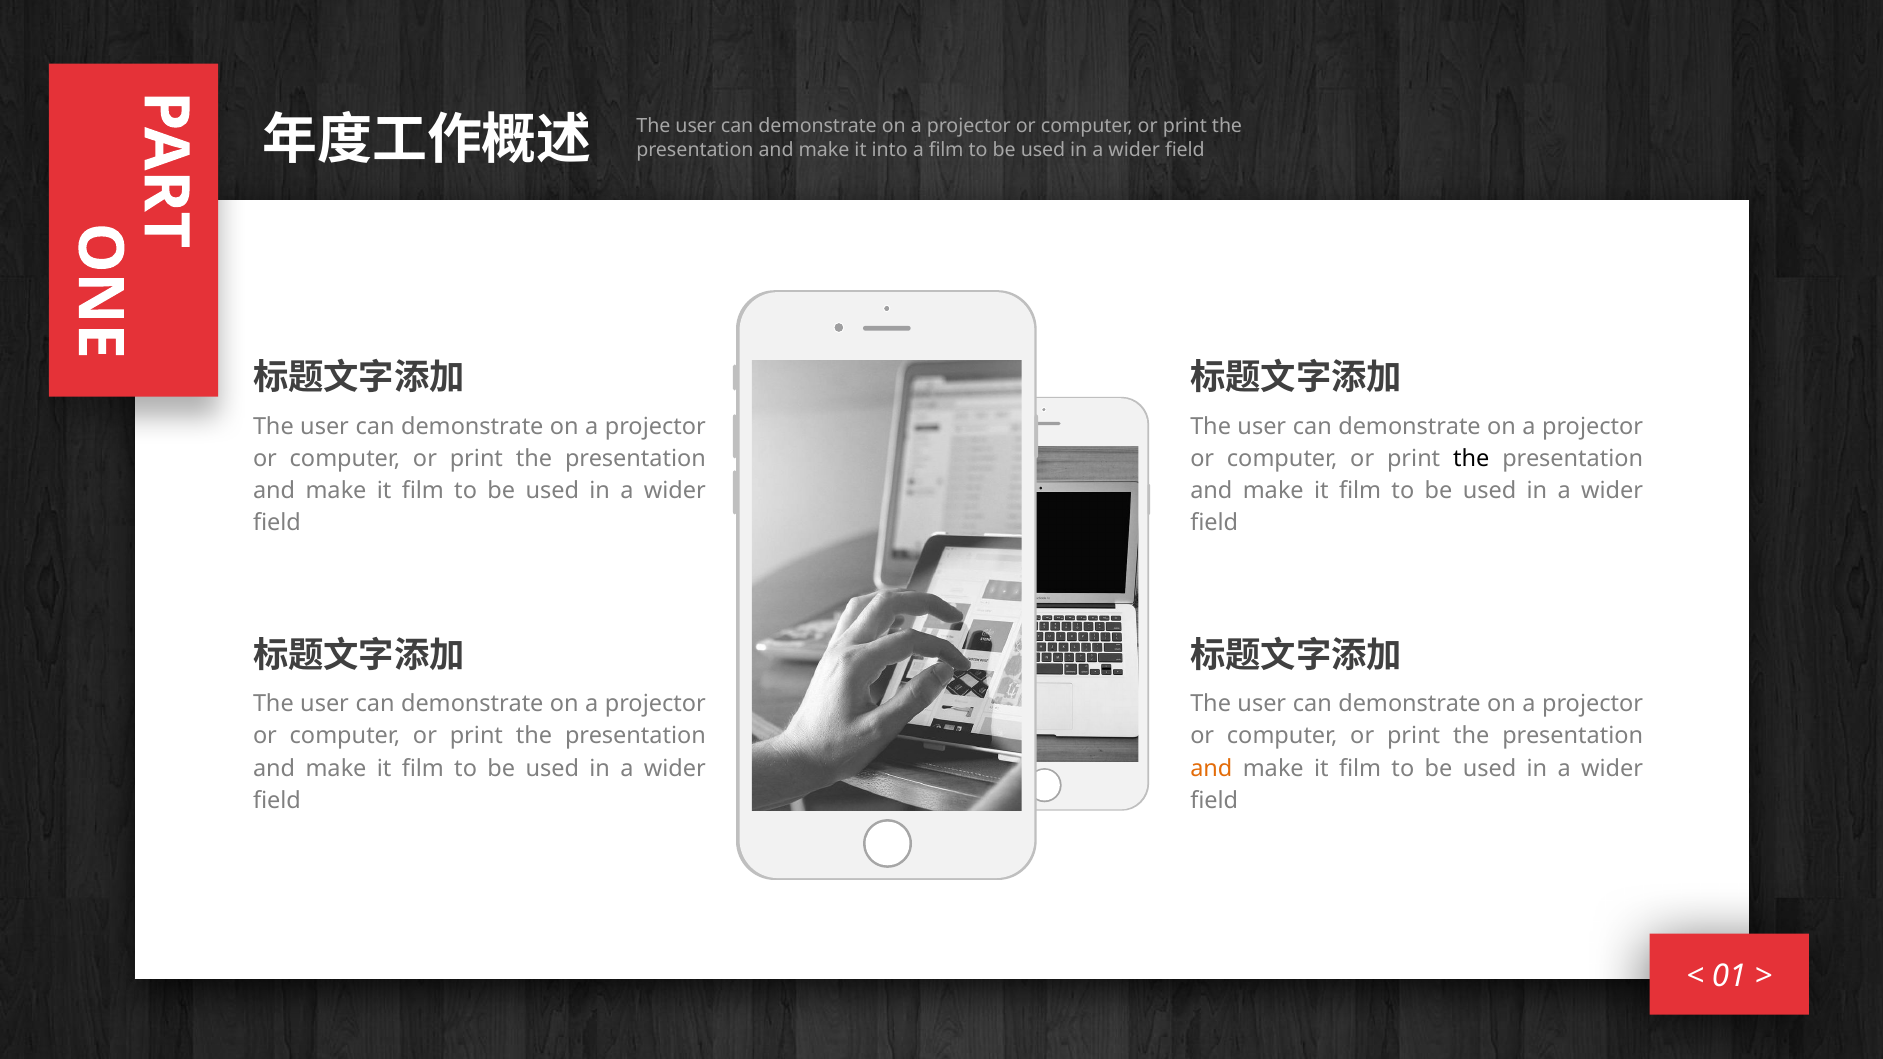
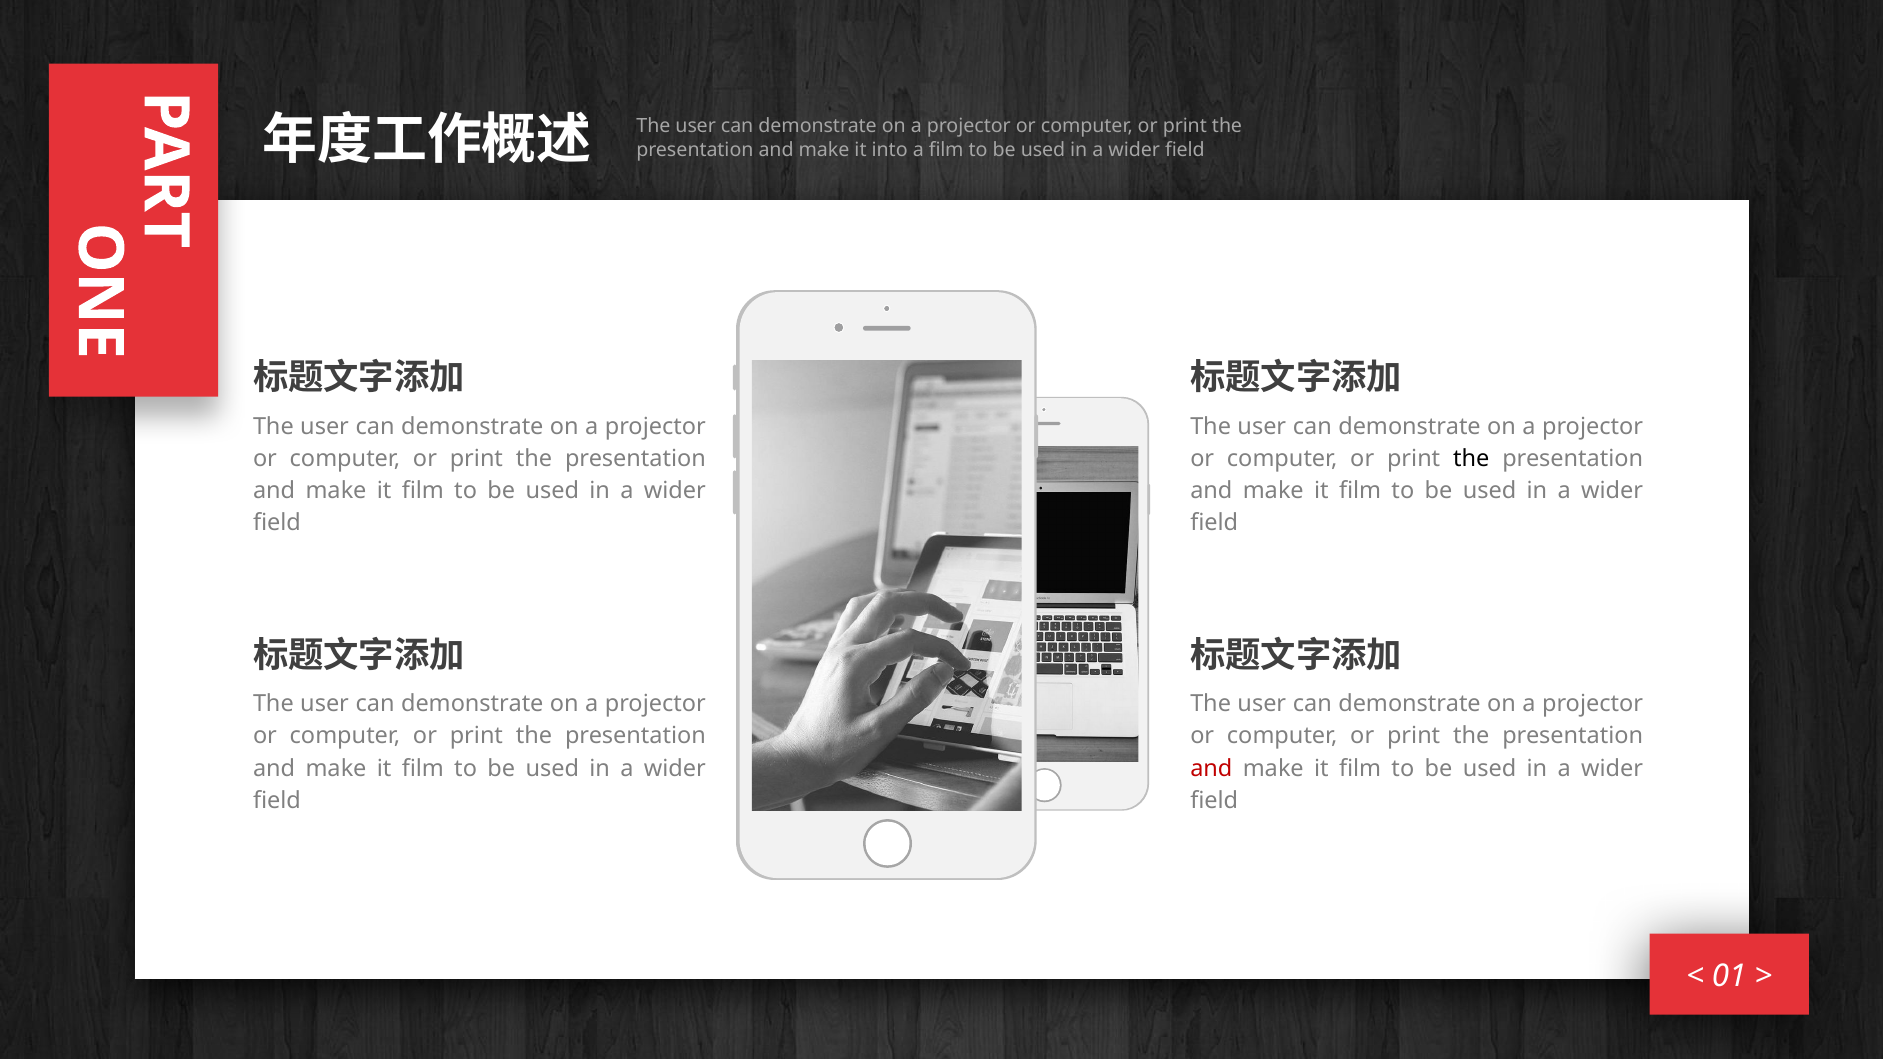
and at (1211, 768) colour: orange -> red
